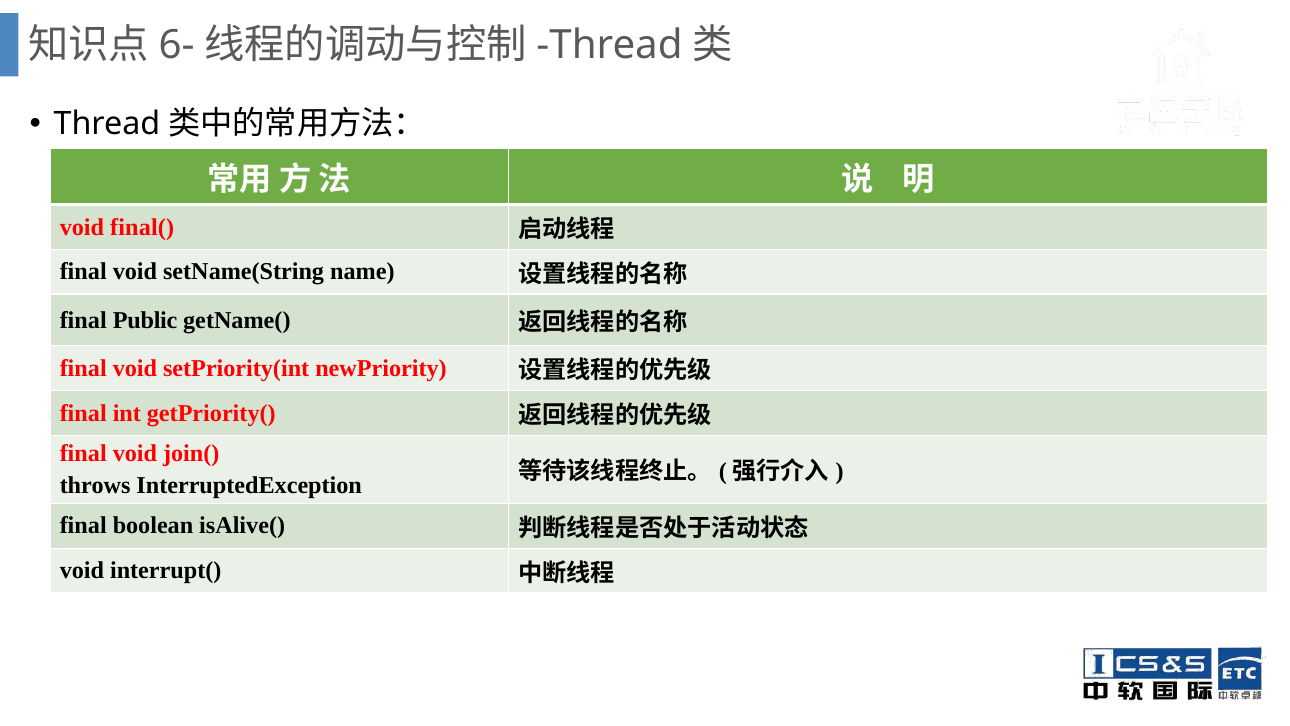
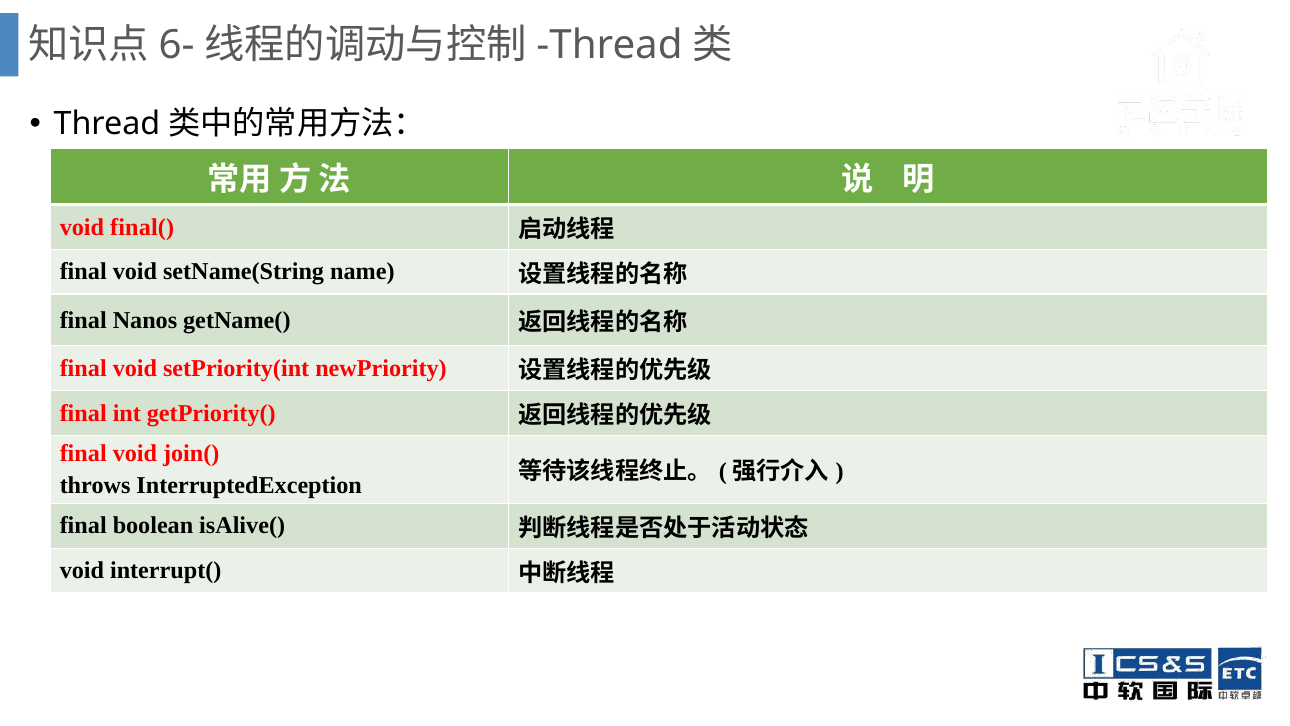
Public: Public -> Nanos
